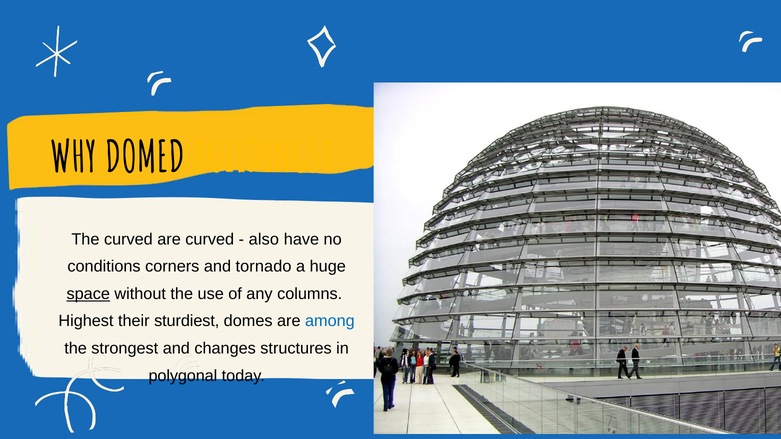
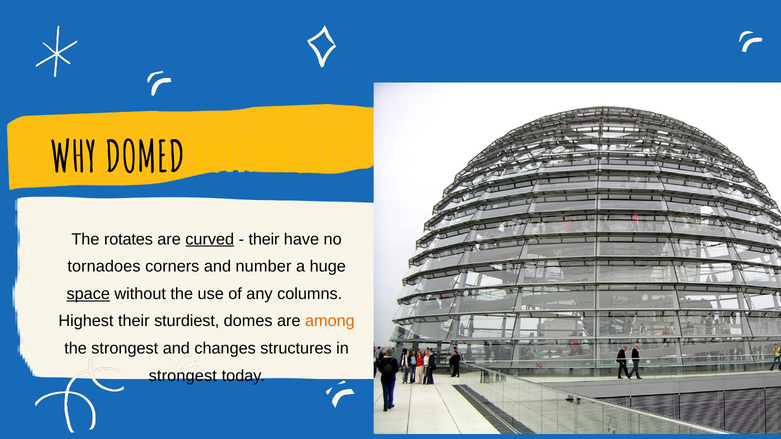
The curved: curved -> rotates
curved at (210, 239) underline: none -> present
also at (264, 239): also -> their
conditions: conditions -> tornadoes
tornado: tornado -> number
among colour: blue -> orange
polygonal at (183, 376): polygonal -> strongest
